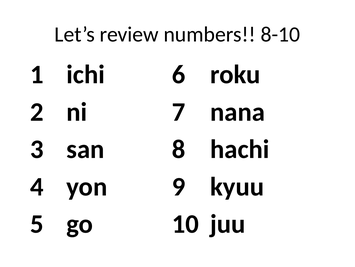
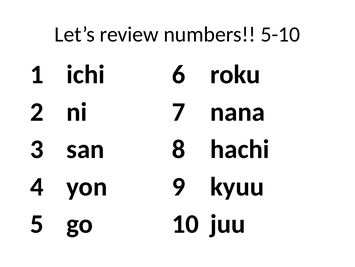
8-10: 8-10 -> 5-10
